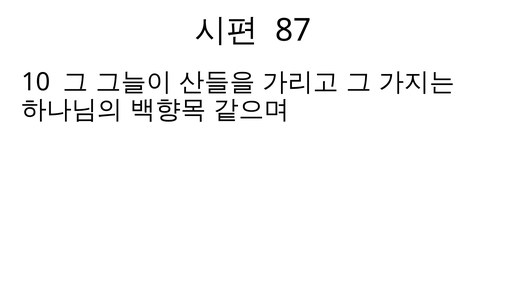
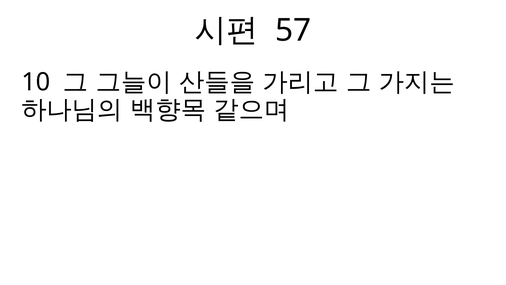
87: 87 -> 57
